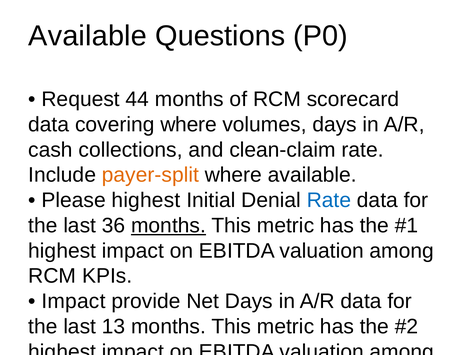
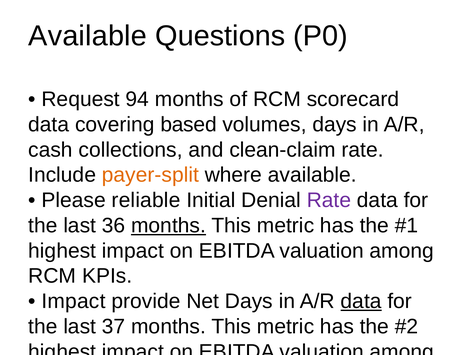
44: 44 -> 94
covering where: where -> based
Please highest: highest -> reliable
Rate at (329, 200) colour: blue -> purple
data at (361, 301) underline: none -> present
13: 13 -> 37
